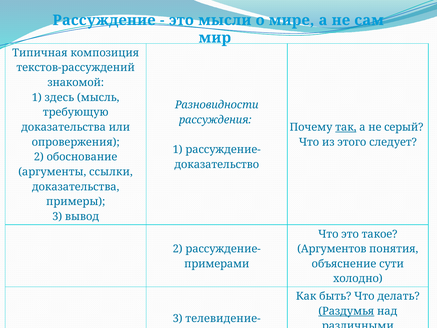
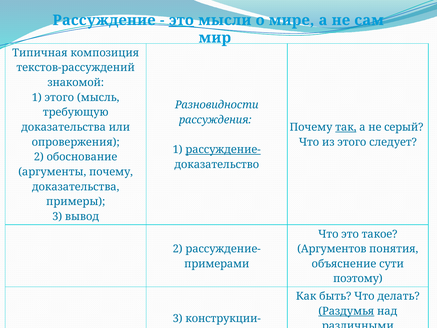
это at (181, 20) underline: none -> present
1 здесь: здесь -> этого
рассуждение- at (223, 149) underline: none -> present
аргументы ссылки: ссылки -> почему
холодно: холодно -> поэтому
телевидение-: телевидение- -> конструкции-
